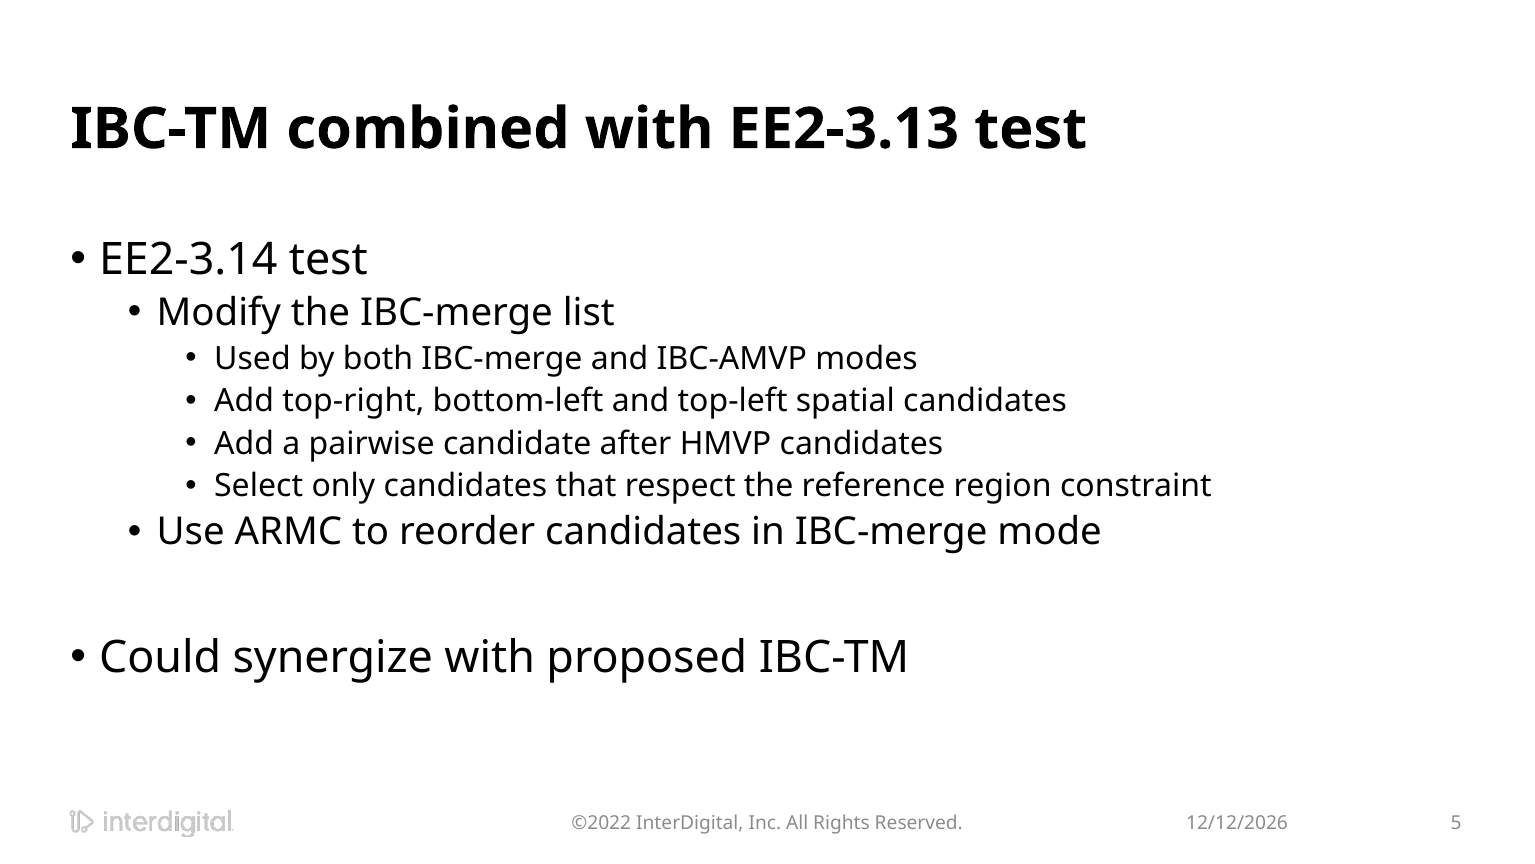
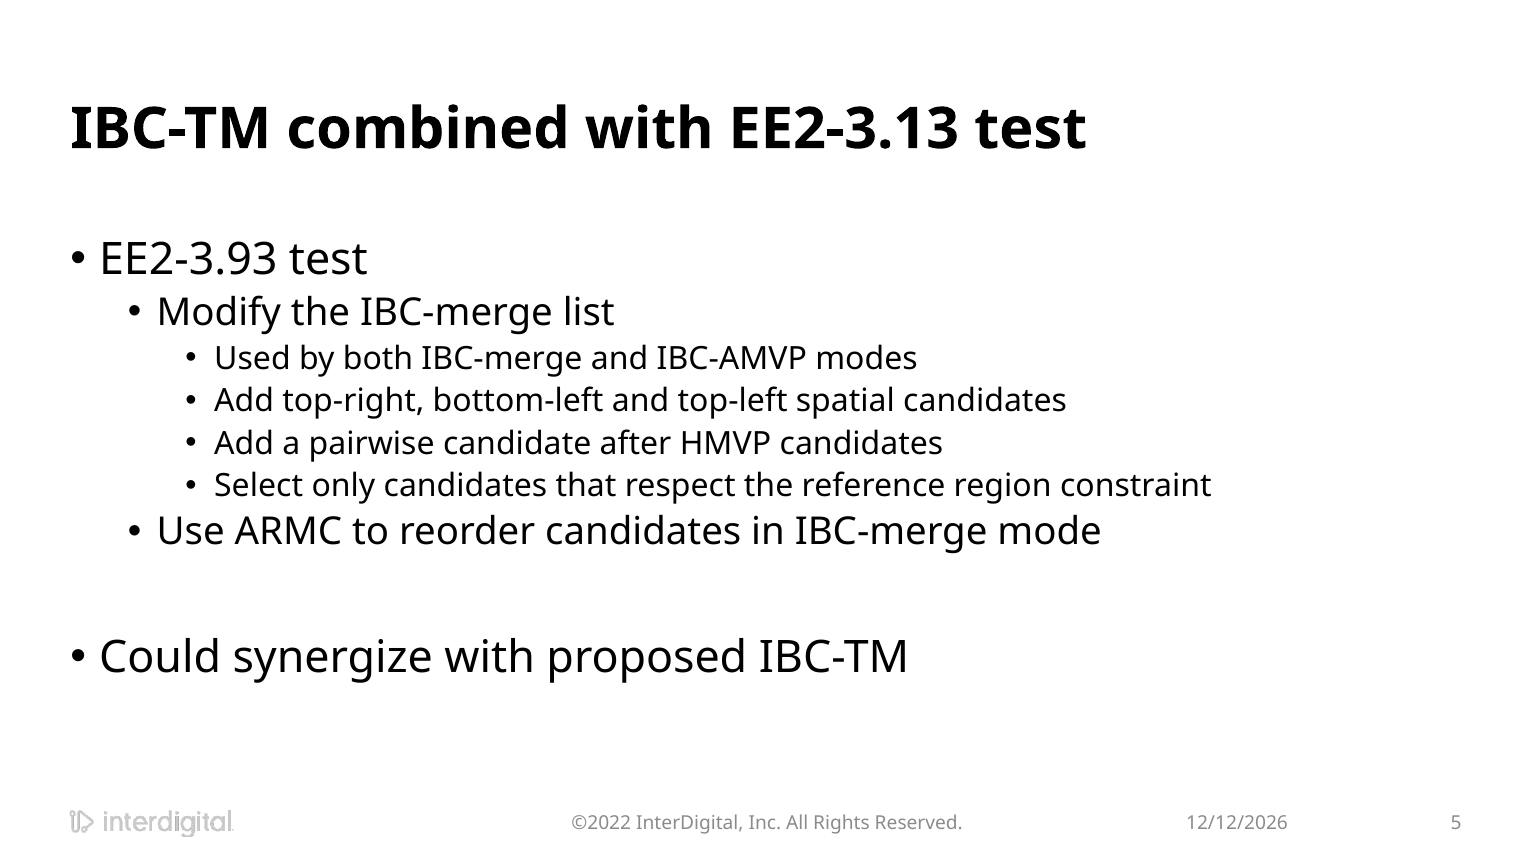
EE2-3.14: EE2-3.14 -> EE2-3.93
